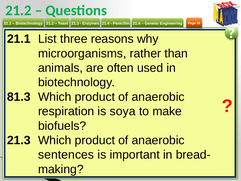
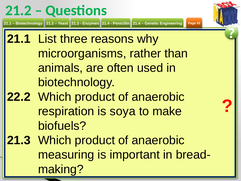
81.3: 81.3 -> 22.2
sentences: sentences -> measuring
